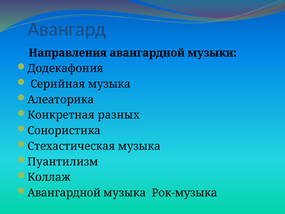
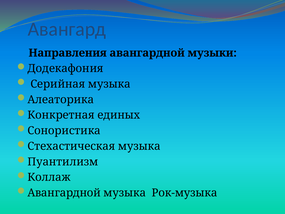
разных: разных -> единых
